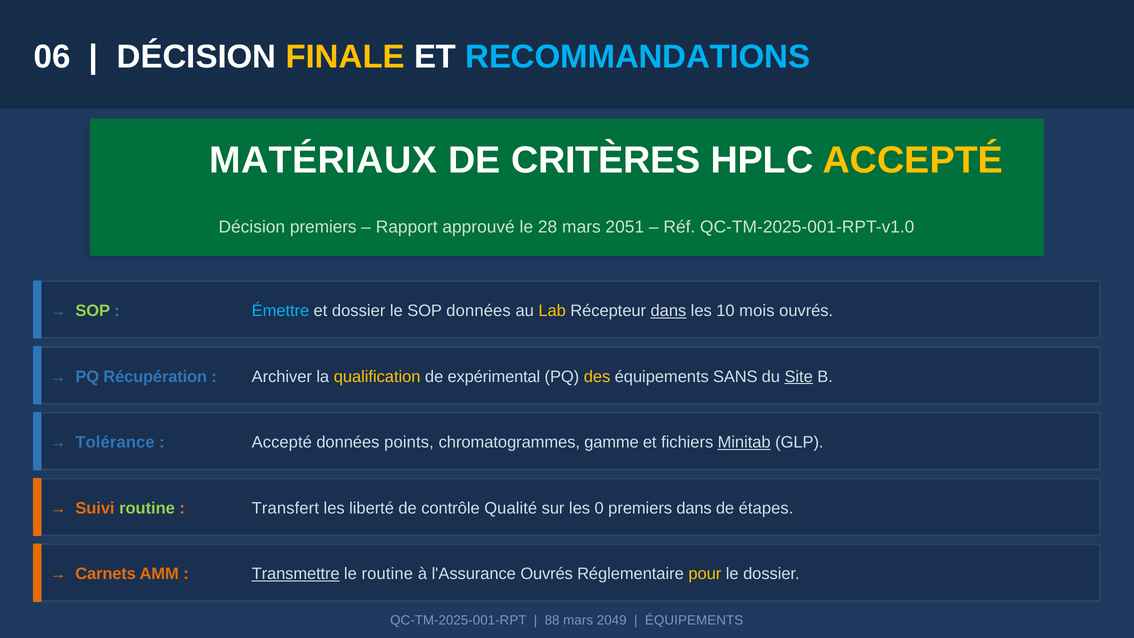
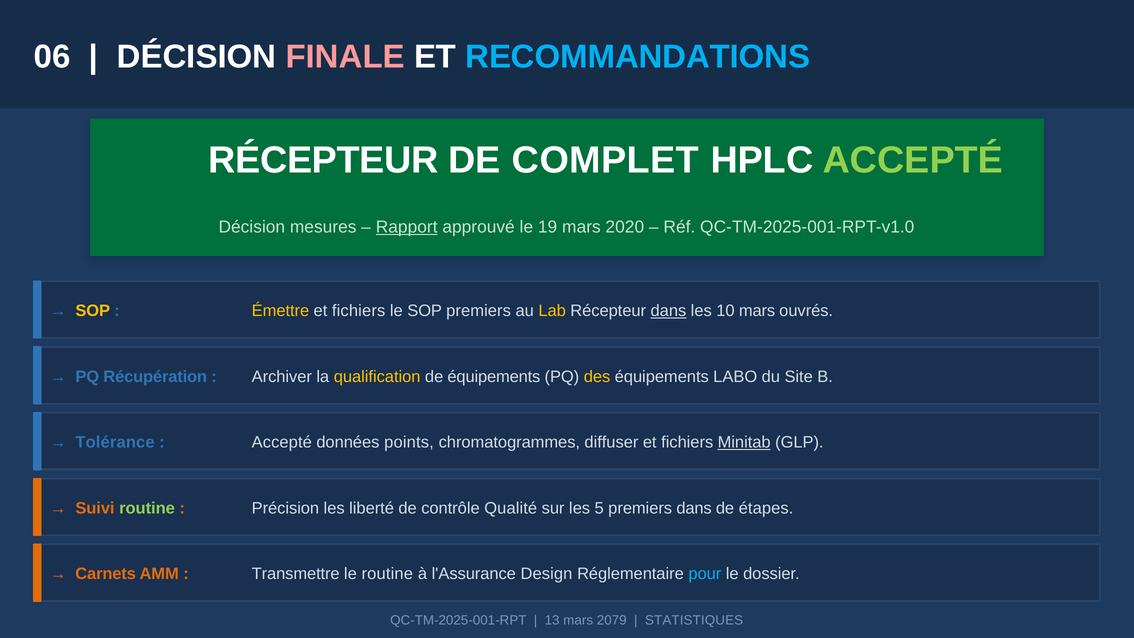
FINALE colour: yellow -> pink
MATÉRIAUX at (323, 160): MATÉRIAUX -> RÉCEPTEUR
CRITÈRES: CRITÈRES -> COMPLET
ACCEPTÉ at (913, 160) colour: yellow -> light green
Décision premiers: premiers -> mesures
Rapport underline: none -> present
28: 28 -> 19
2051: 2051 -> 2020
SOP at (93, 311) colour: light green -> yellow
Émettre colour: light blue -> yellow
dossier at (359, 311): dossier -> fichiers
SOP données: données -> premiers
10 mois: mois -> mars
de expérimental: expérimental -> équipements
SANS: SANS -> LABO
Site underline: present -> none
gamme: gamme -> diffuser
Transfert: Transfert -> Précision
0: 0 -> 5
Transmettre underline: present -> none
l'Assurance Ouvrés: Ouvrés -> Design
pour colour: yellow -> light blue
88: 88 -> 13
2049: 2049 -> 2079
ÉQUIPEMENTS at (694, 620): ÉQUIPEMENTS -> STATISTIQUES
